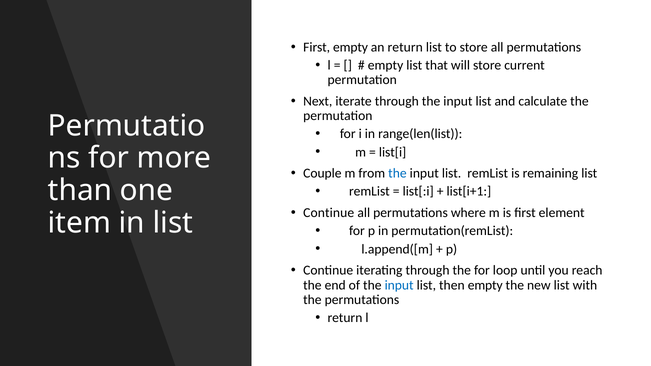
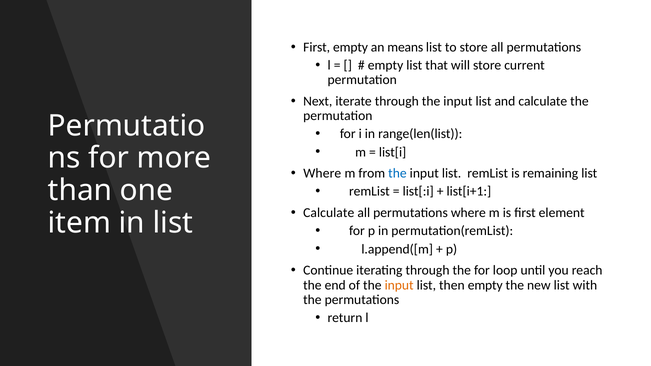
an return: return -> means
Couple at (322, 174): Couple -> Where
Continue at (329, 213): Continue -> Calculate
input at (399, 285) colour: blue -> orange
